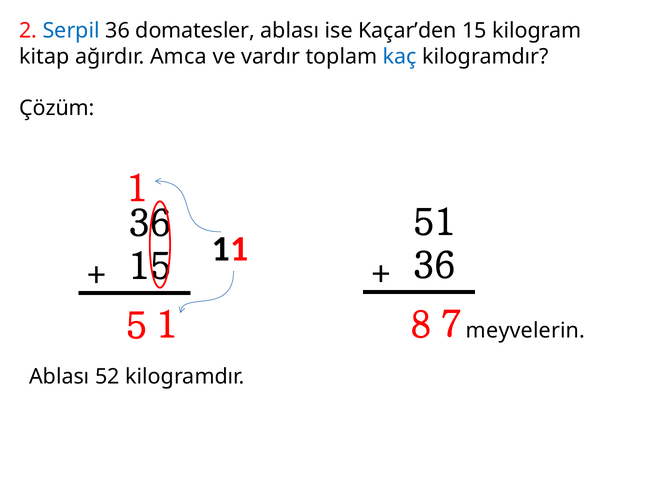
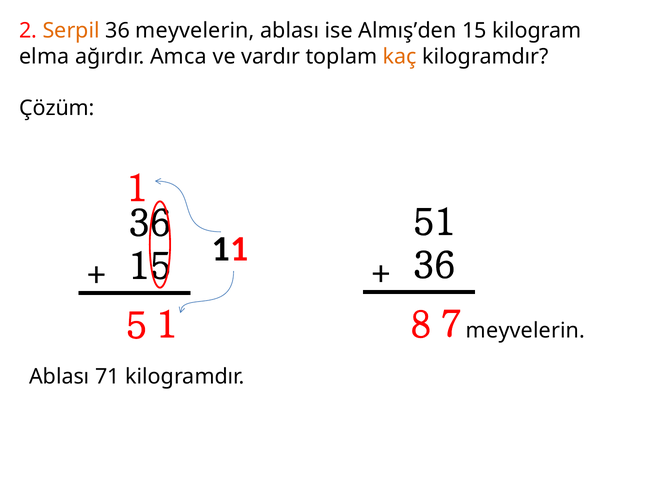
Serpil colour: blue -> orange
36 domatesler: domatesler -> meyvelerin
Kaçar’den: Kaçar’den -> Almış’den
kitap: kitap -> elma
kaç colour: blue -> orange
52: 52 -> 71
